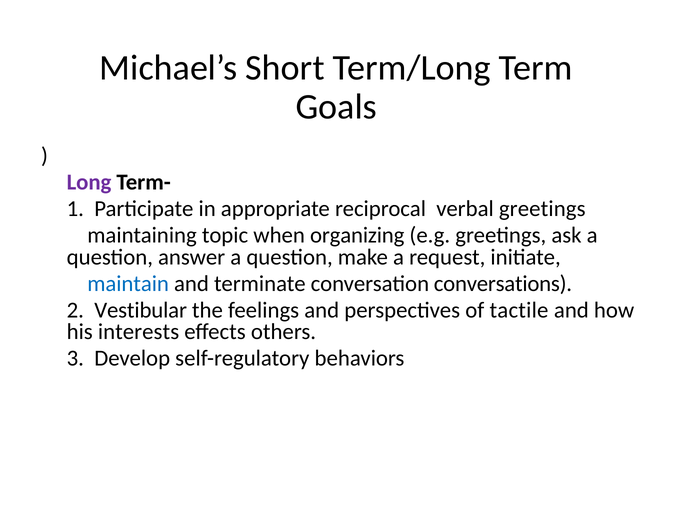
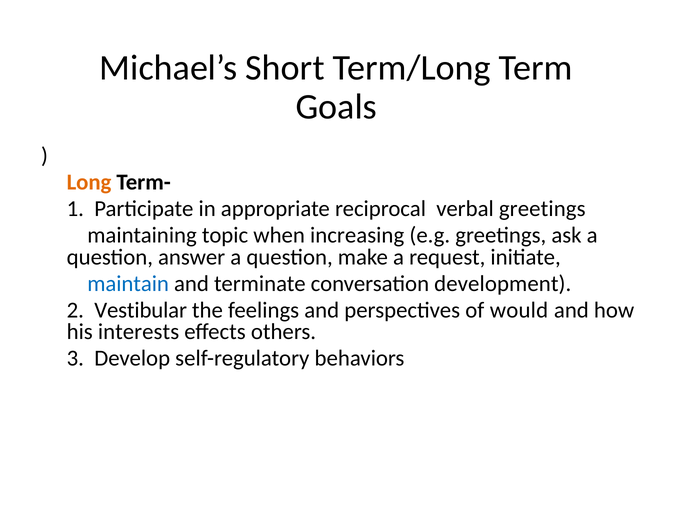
Long colour: purple -> orange
organizing: organizing -> increasing
conversations: conversations -> development
tactile: tactile -> would
